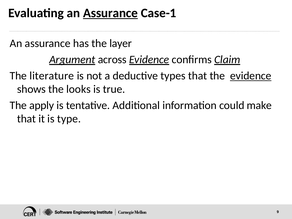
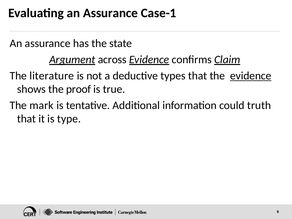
Assurance at (110, 13) underline: present -> none
layer: layer -> state
looks: looks -> proof
apply: apply -> mark
make: make -> truth
